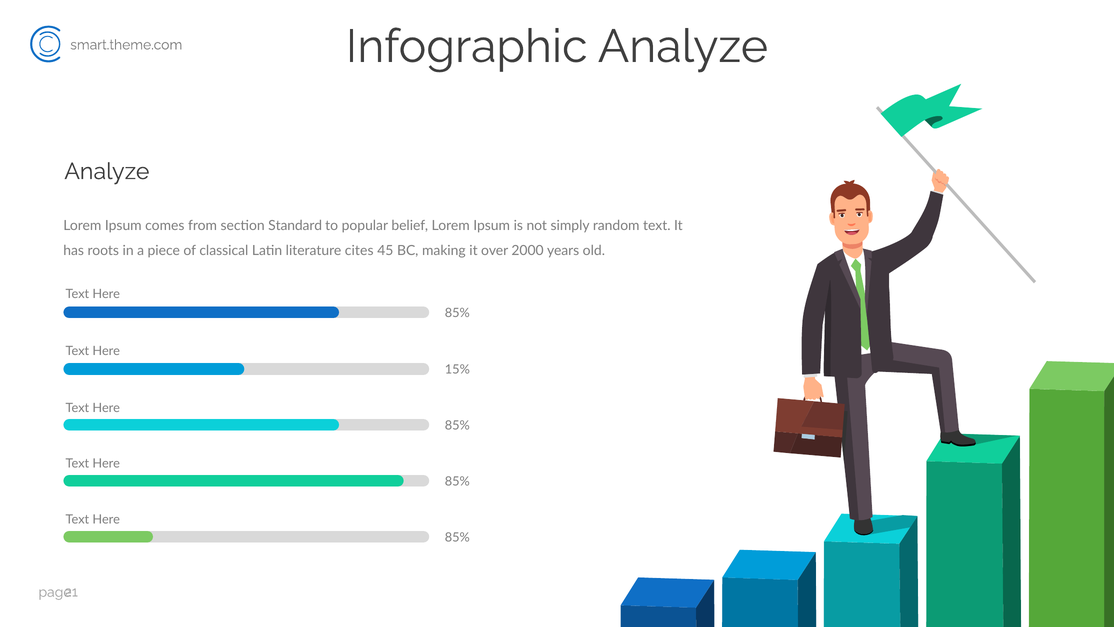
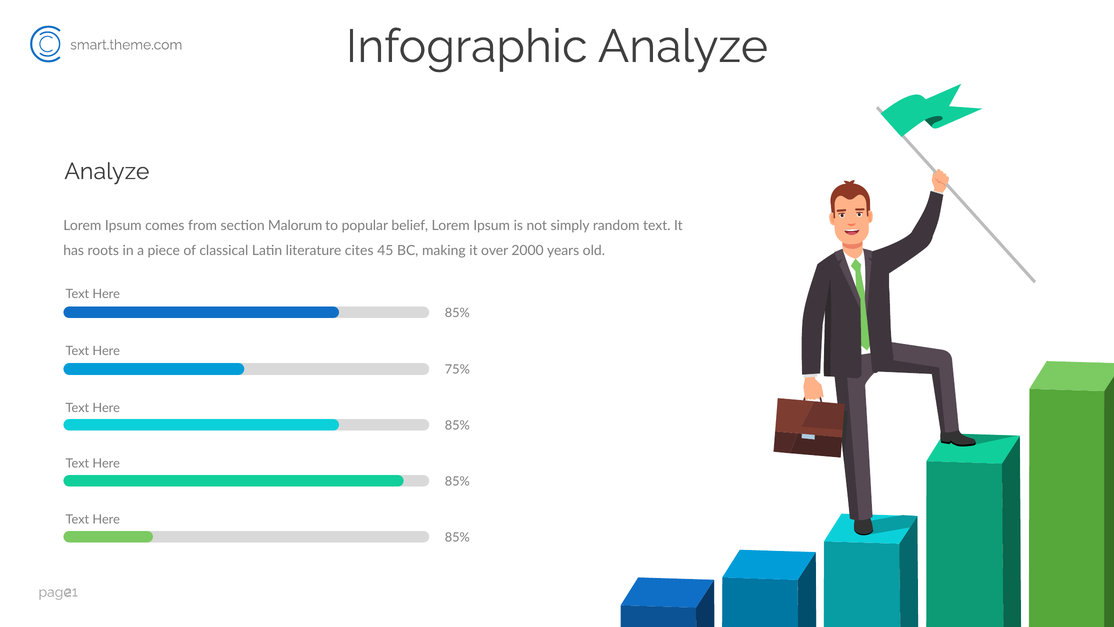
Standard: Standard -> Malorum
15%: 15% -> 75%
